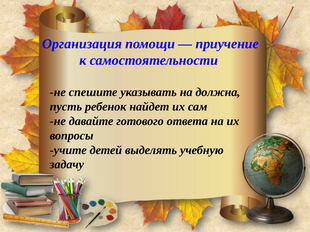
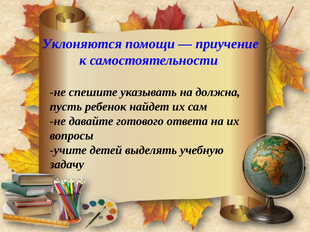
Организация: Организация -> Уклоняются
